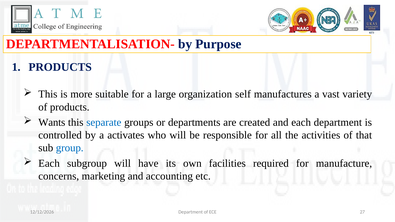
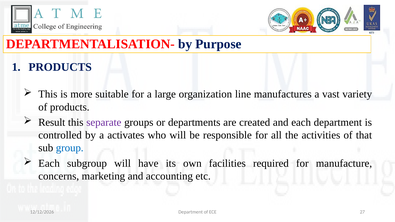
self: self -> line
Wants: Wants -> Result
separate colour: blue -> purple
